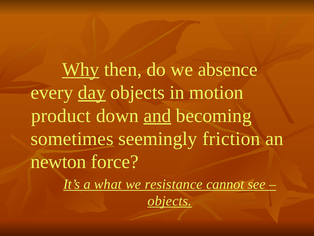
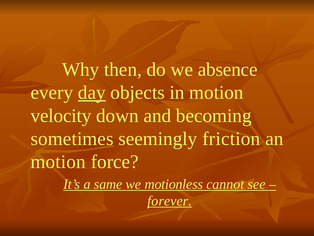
Why underline: present -> none
product: product -> velocity
and underline: present -> none
newton at (58, 161): newton -> motion
what: what -> same
resistance: resistance -> motionless
objects at (170, 201): objects -> forever
